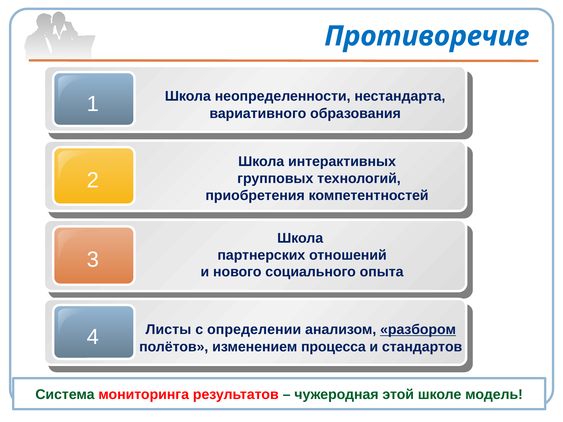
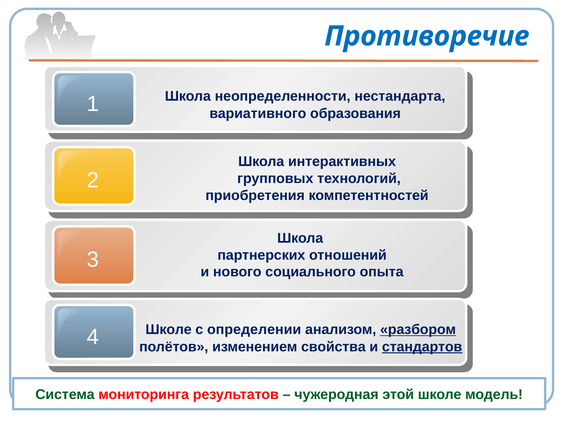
4 Листы: Листы -> Школе
процесса: процесса -> свойства
стандартов underline: none -> present
